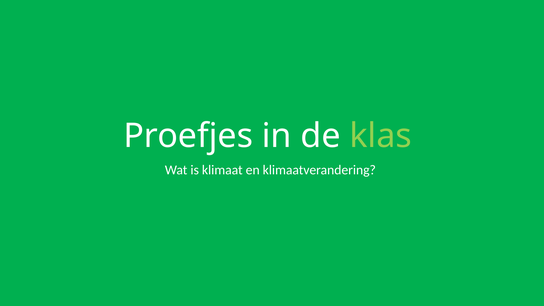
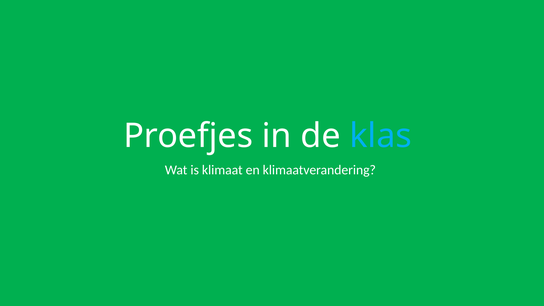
klas colour: light green -> light blue
